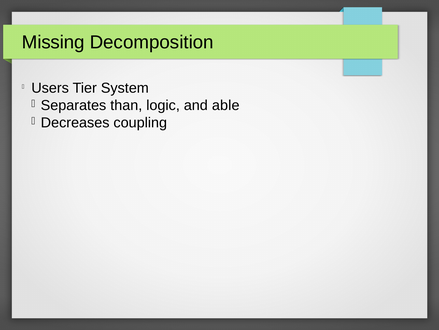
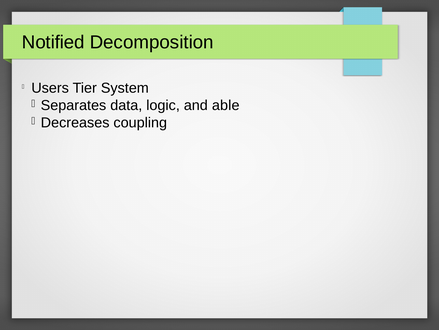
Missing: Missing -> Notified
than: than -> data
